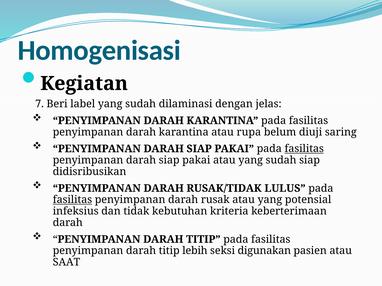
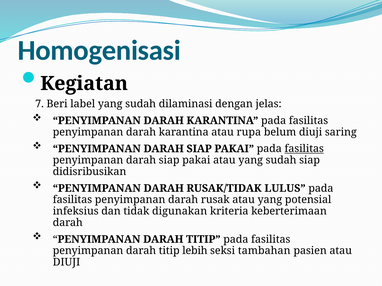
fasilitas at (72, 200) underline: present -> none
kebutuhan: kebutuhan -> digunakan
digunakan: digunakan -> tambahan
SAAT at (66, 263): SAAT -> DIUJI
